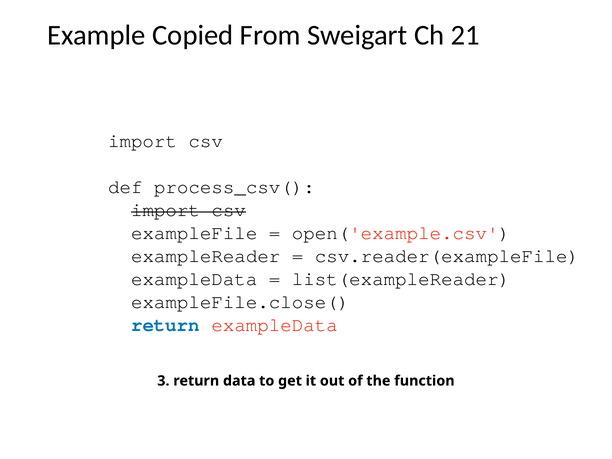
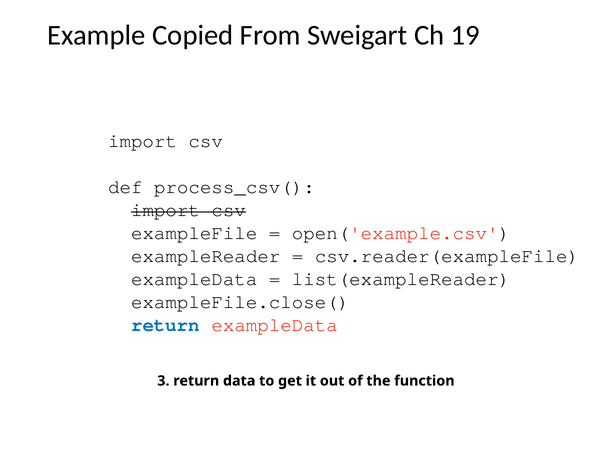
21: 21 -> 19
